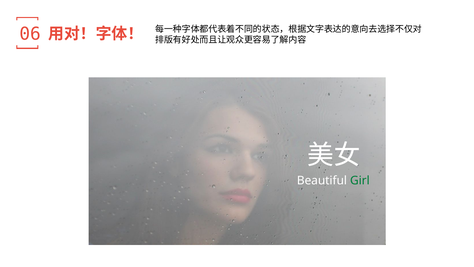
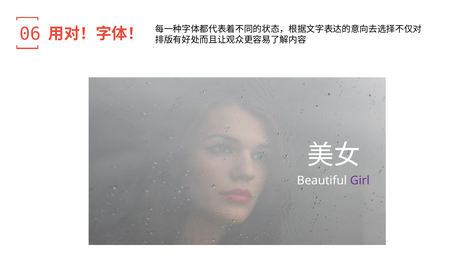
Girl colour: green -> purple
